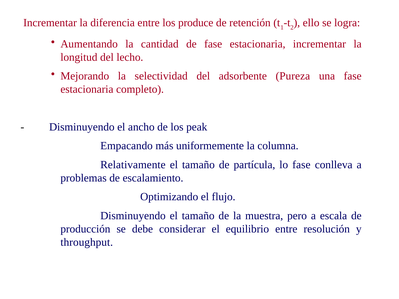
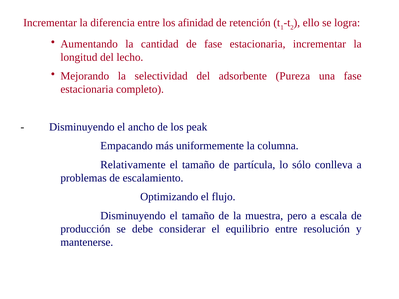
produce: produce -> afinidad
lo fase: fase -> sólo
throughput: throughput -> mantenerse
